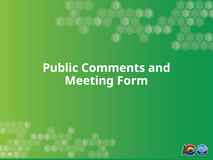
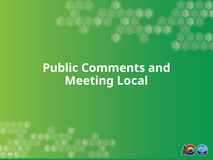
Form: Form -> Local
